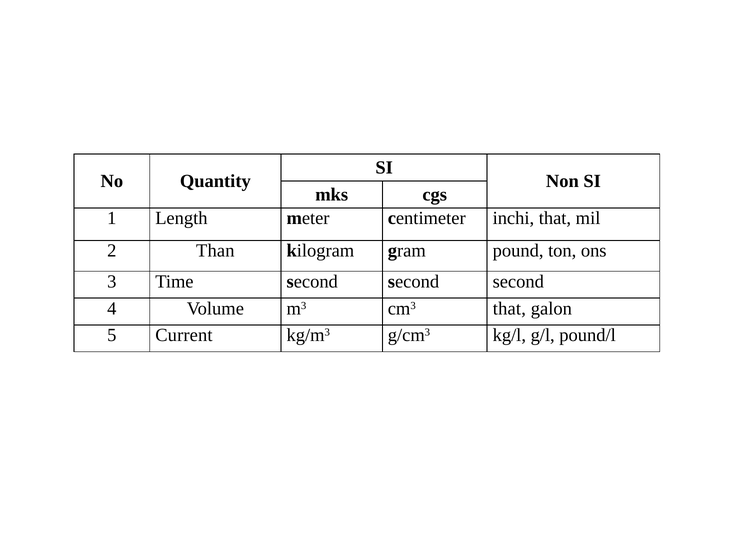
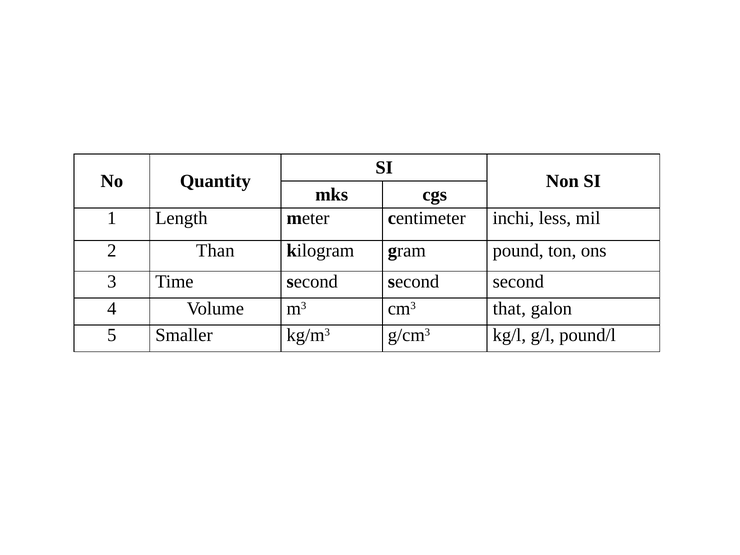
inchi that: that -> less
Current: Current -> Smaller
